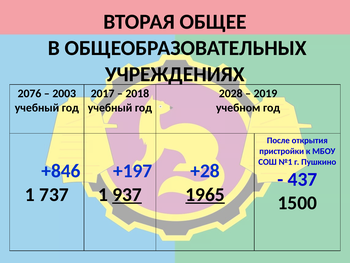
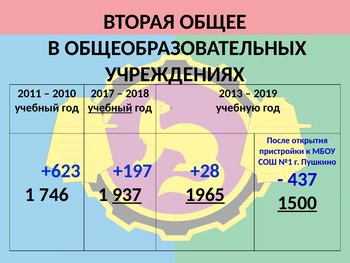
2076: 2076 -> 2011
2003: 2003 -> 2010
2028: 2028 -> 2013
учебный at (110, 108) underline: none -> present
учебном: учебном -> учебную
+846: +846 -> +623
737: 737 -> 746
1500 underline: none -> present
